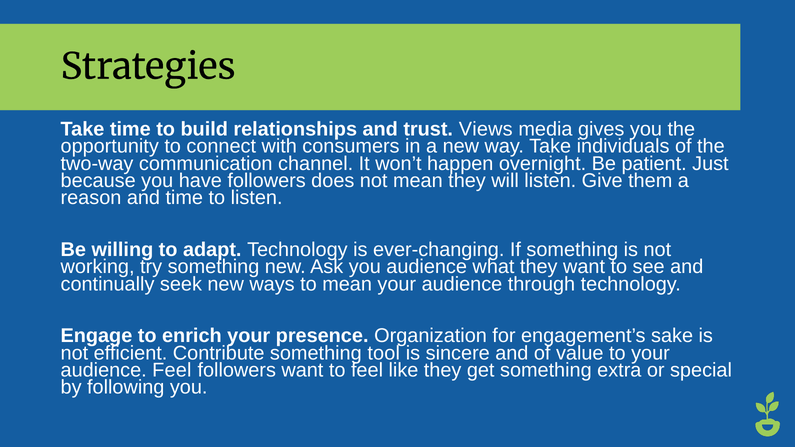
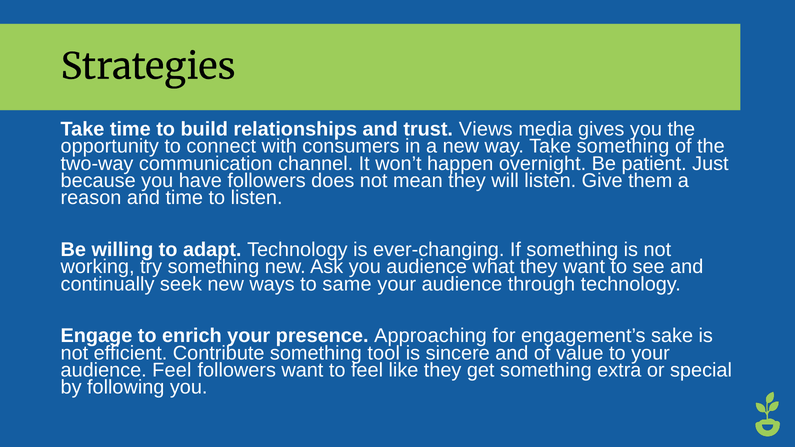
Take individuals: individuals -> something
to mean: mean -> same
Organization: Organization -> Approaching
